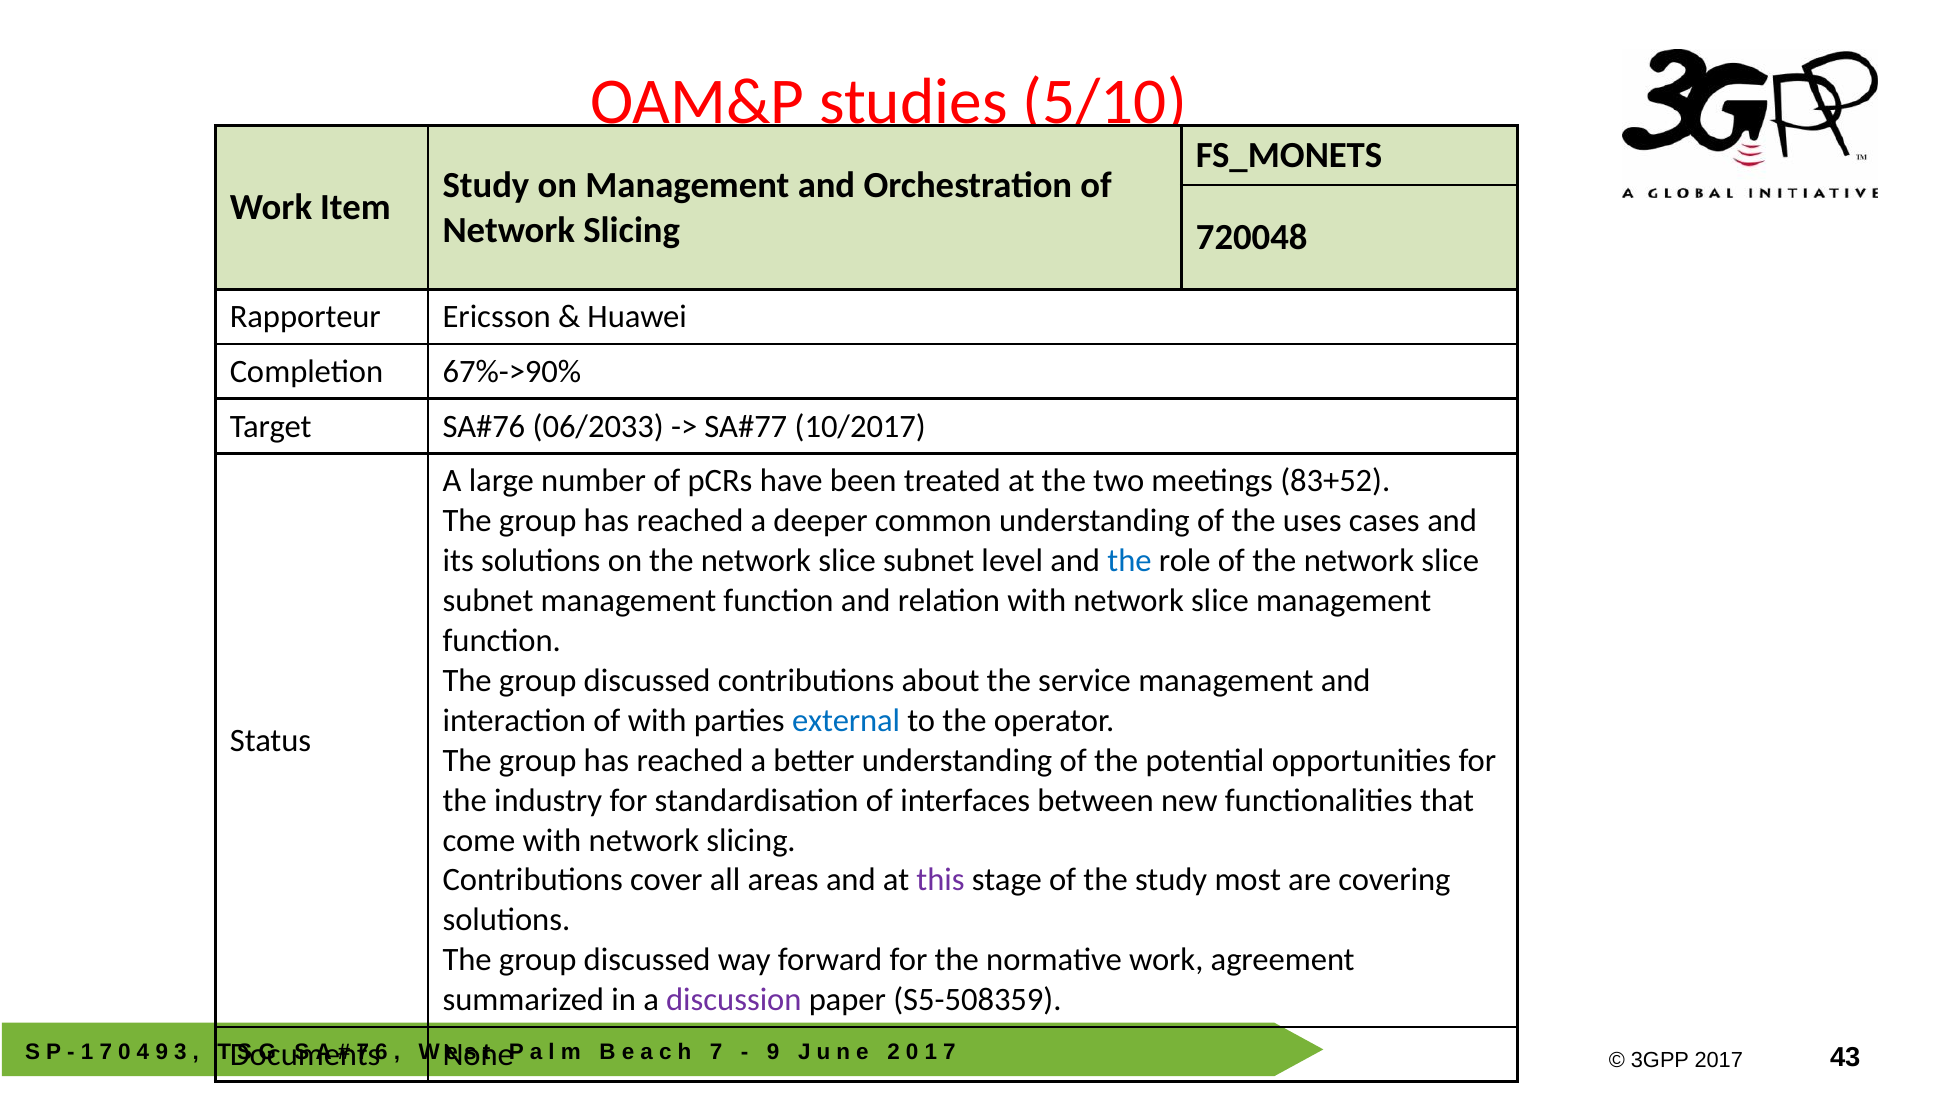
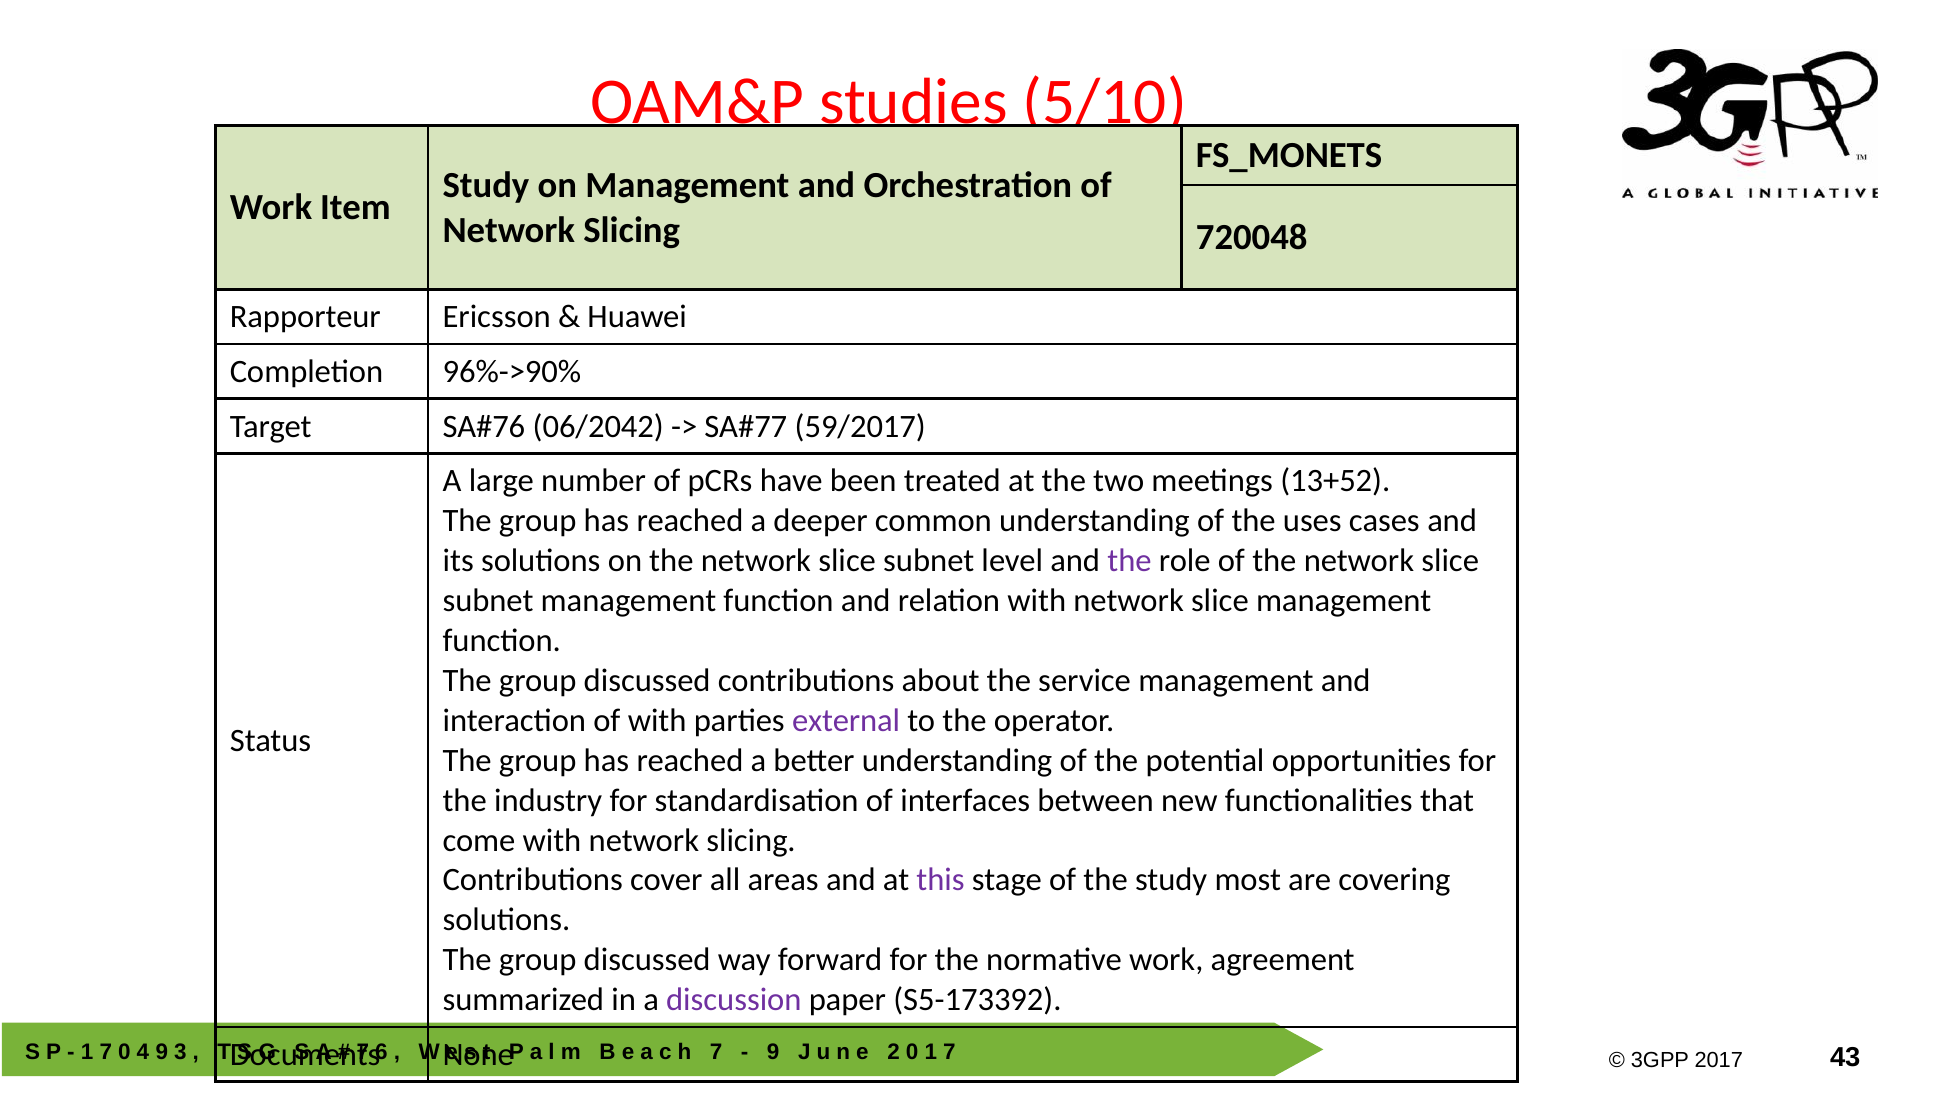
67%->90%: 67%->90% -> 96%->90%
06/2033: 06/2033 -> 06/2042
10/2017: 10/2017 -> 59/2017
83+52: 83+52 -> 13+52
the at (1130, 561) colour: blue -> purple
external colour: blue -> purple
S5-508359: S5-508359 -> S5-173392
